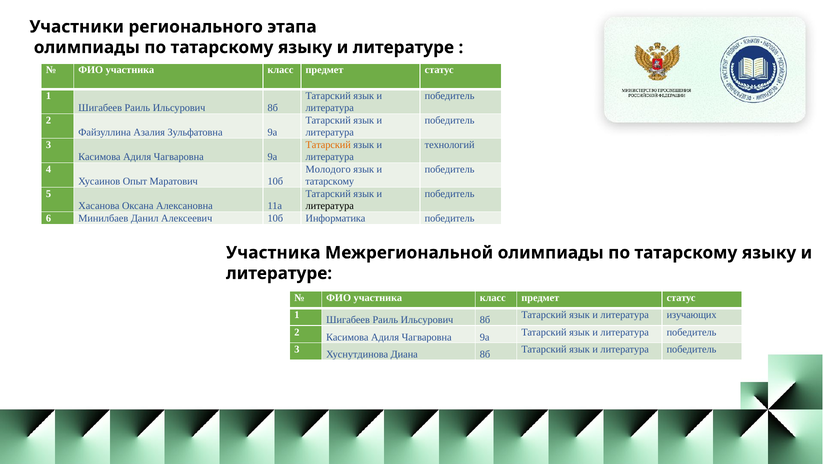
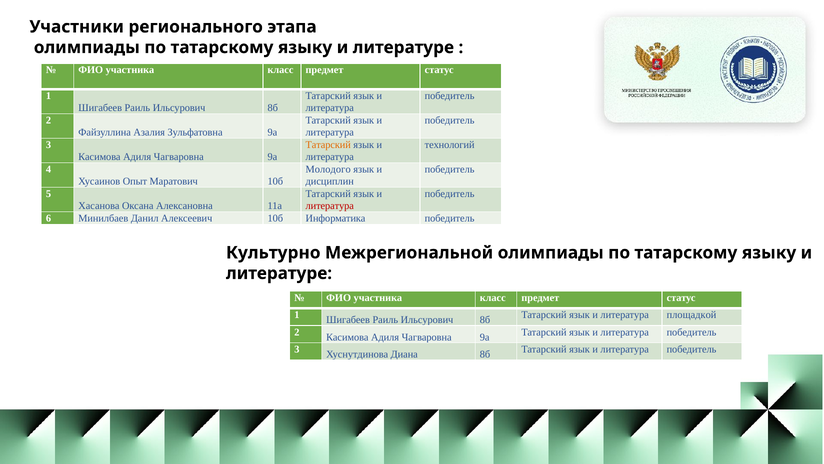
татарскому at (330, 181): татарскому -> дисциплин
литература at (330, 206) colour: black -> red
Участника at (273, 252): Участника -> Культурно
изучающих: изучающих -> площадкой
